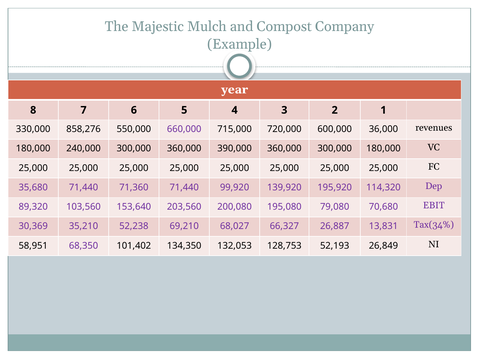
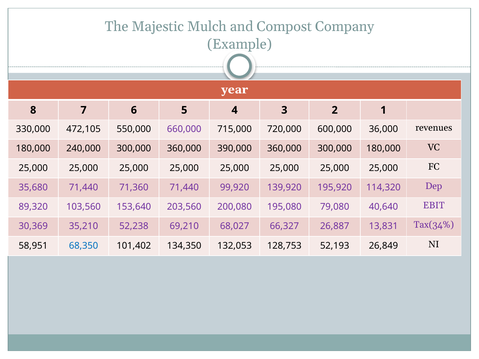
858,276: 858,276 -> 472,105
70,680: 70,680 -> 40,640
68,350 colour: purple -> blue
